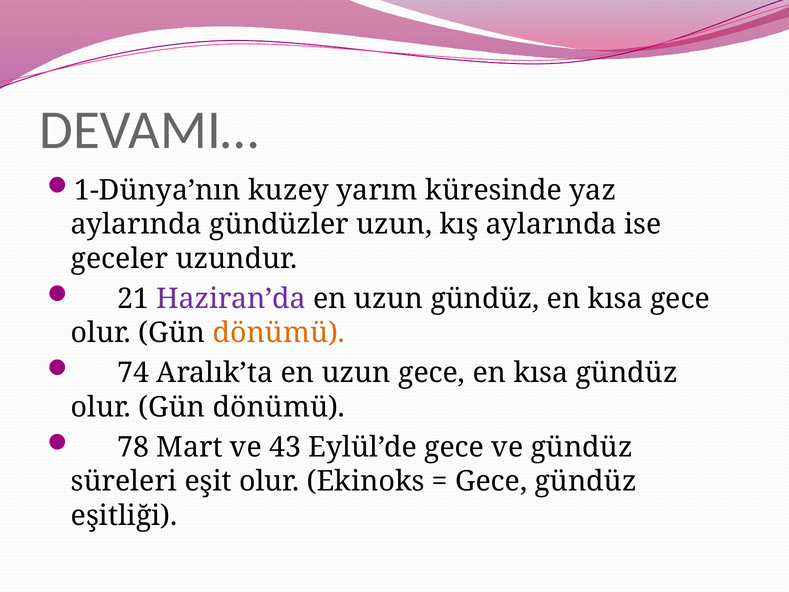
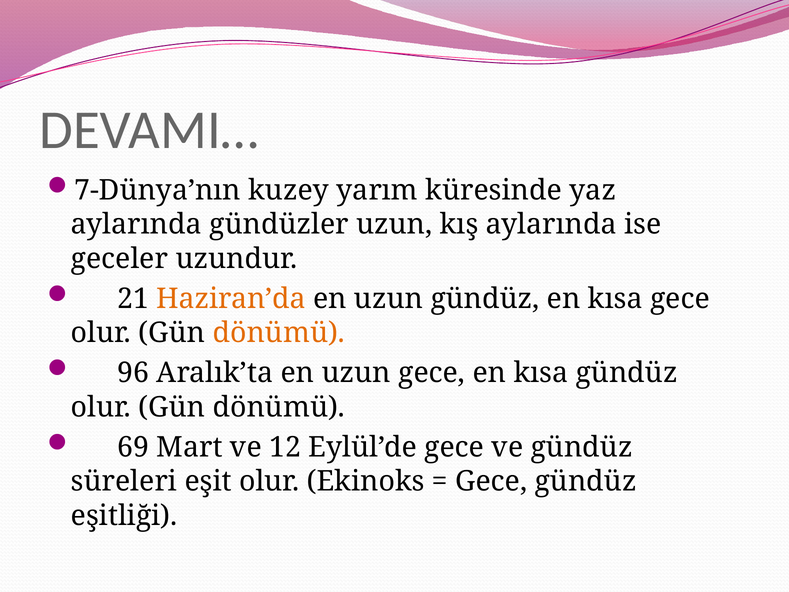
1-Dünya’nın: 1-Dünya’nın -> 7-Dünya’nın
Haziran’da colour: purple -> orange
74: 74 -> 96
78: 78 -> 69
43: 43 -> 12
